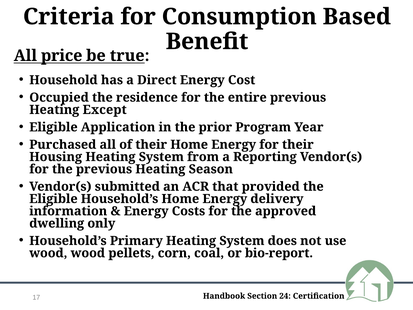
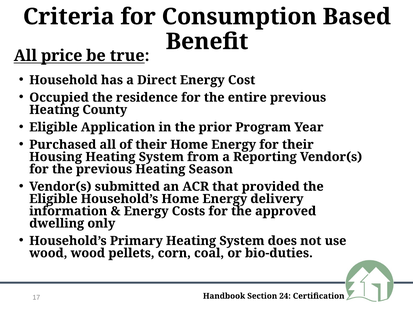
Except: Except -> County
bio-report: bio-report -> bio-duties
